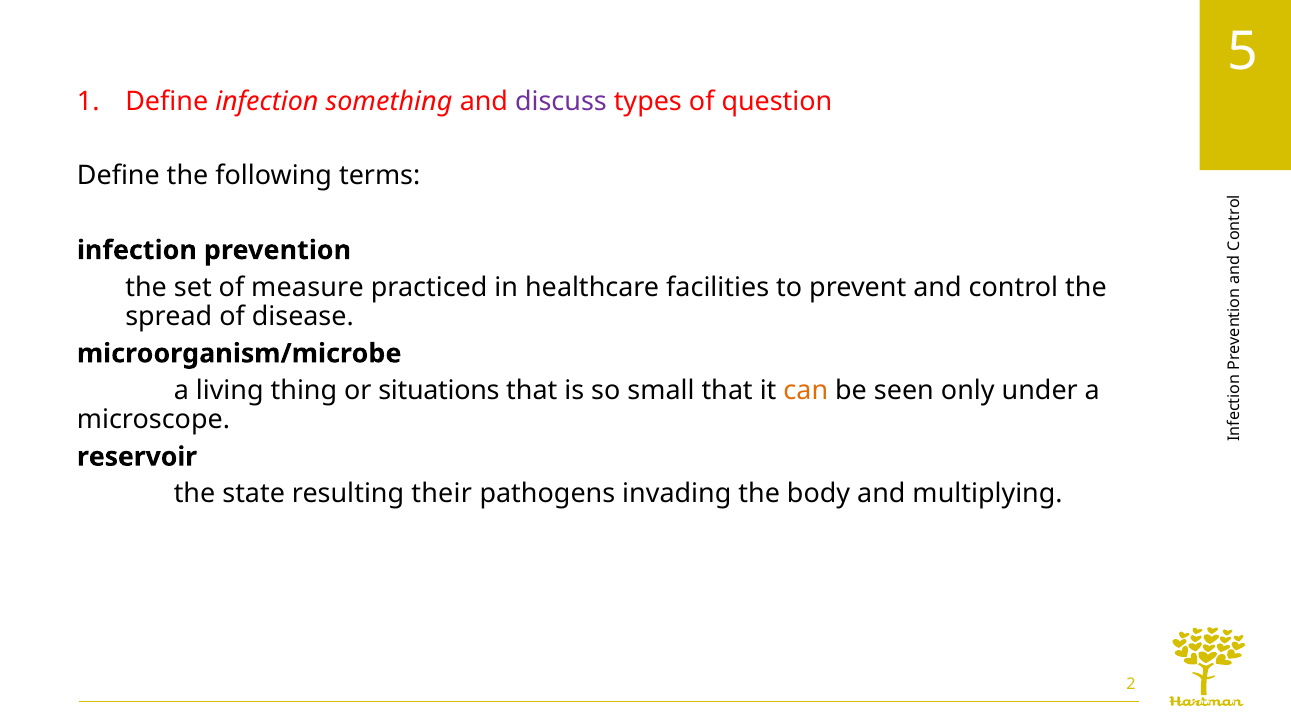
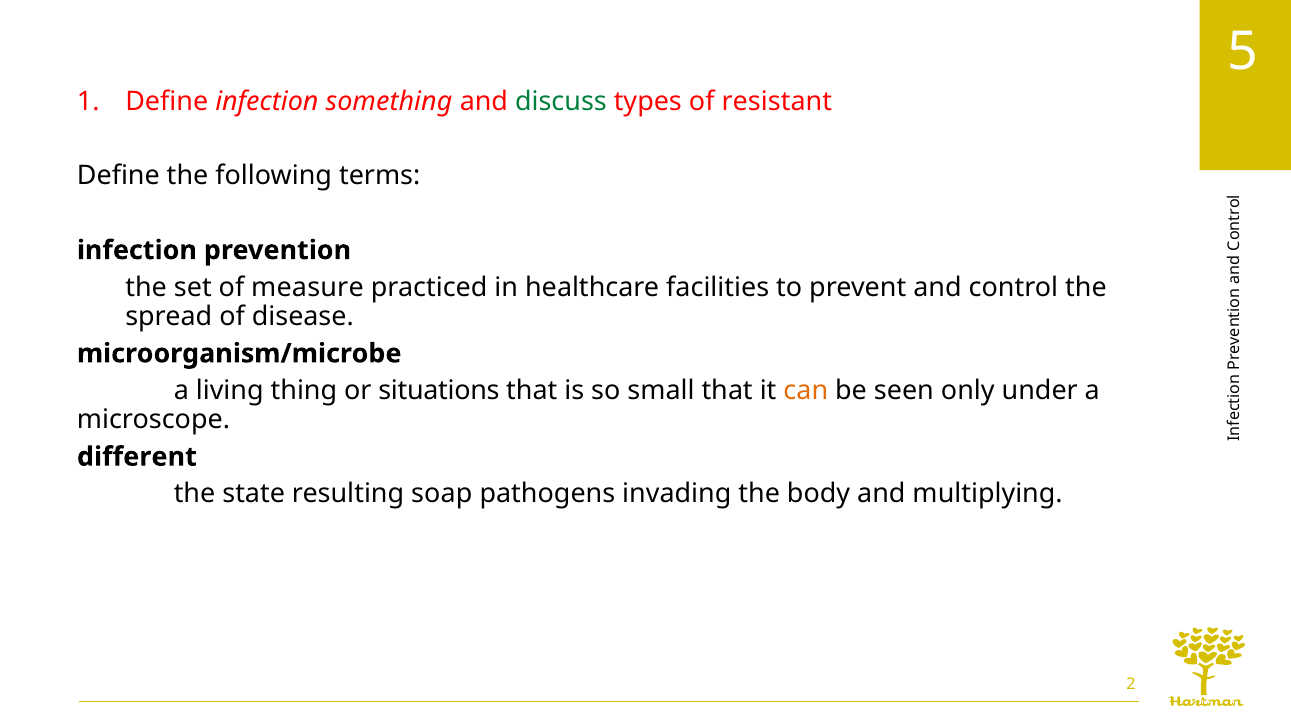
discuss colour: purple -> green
question: question -> resistant
reservoir: reservoir -> different
their: their -> soap
